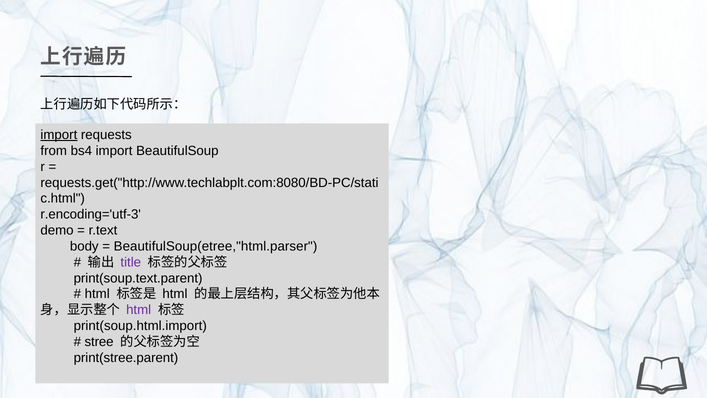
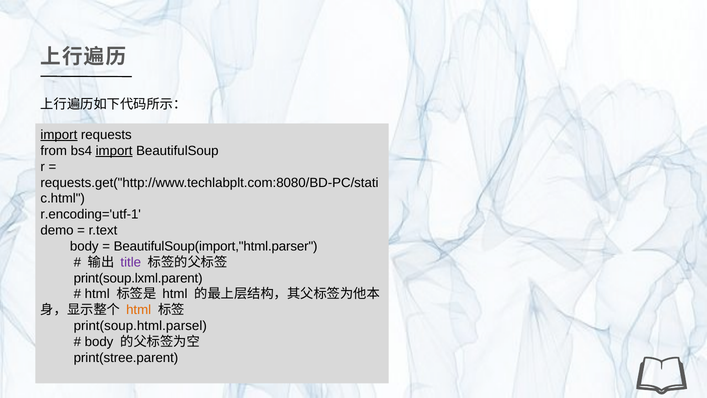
import at (114, 151) underline: none -> present
r.encoding='utf-3: r.encoding='utf-3 -> r.encoding='utf-1
BeautifulSoup(etree,"html.parser: BeautifulSoup(etree,"html.parser -> BeautifulSoup(import,"html.parser
print(soup.text.parent: print(soup.text.parent -> print(soup.lxml.parent
html at (139, 310) colour: purple -> orange
print(soup.html.import: print(soup.html.import -> print(soup.html.parsel
stree at (99, 342): stree -> body
